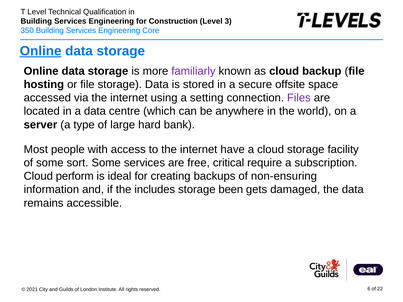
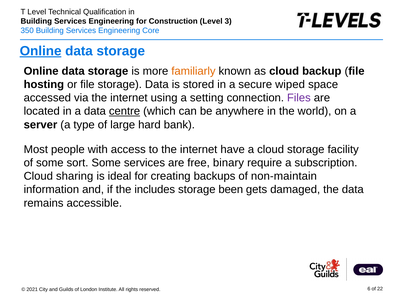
familiarly colour: purple -> orange
offsite: offsite -> wiped
centre underline: none -> present
critical: critical -> binary
perform: perform -> sharing
non-ensuring: non-ensuring -> non-maintain
